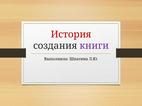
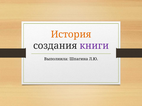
История colour: red -> orange
